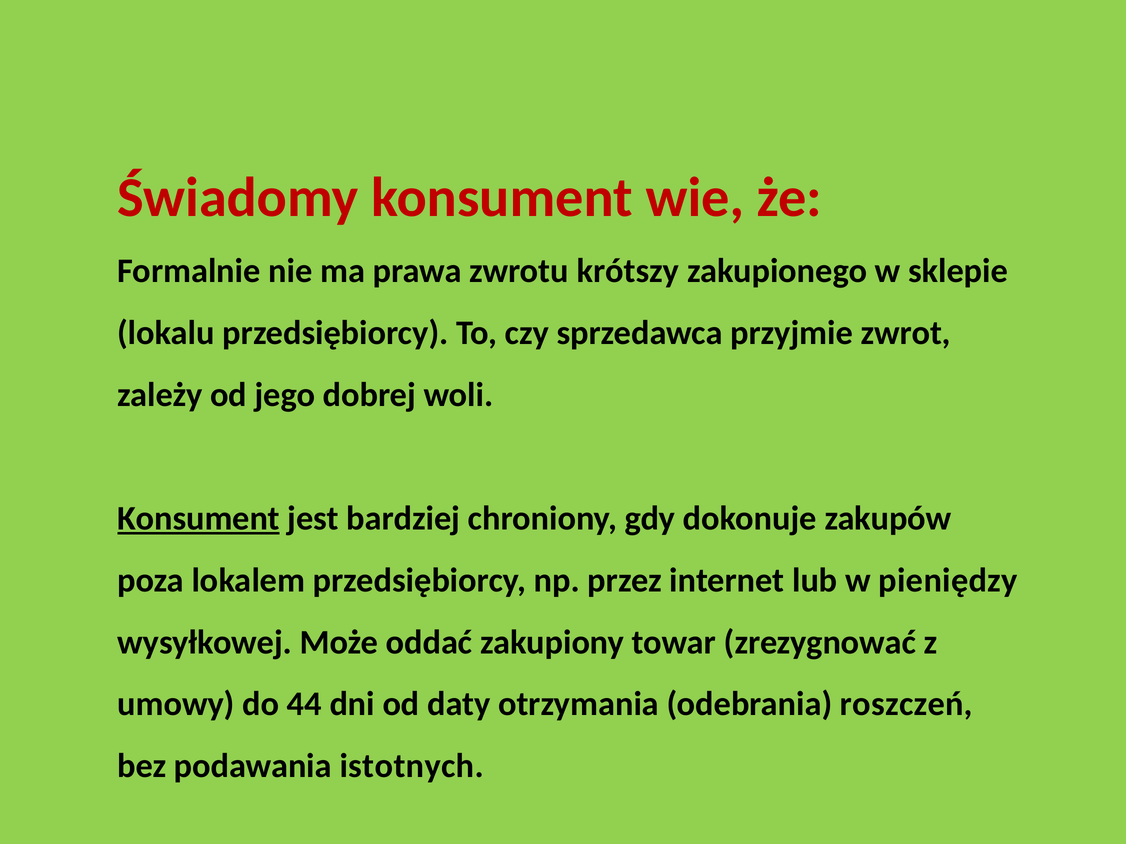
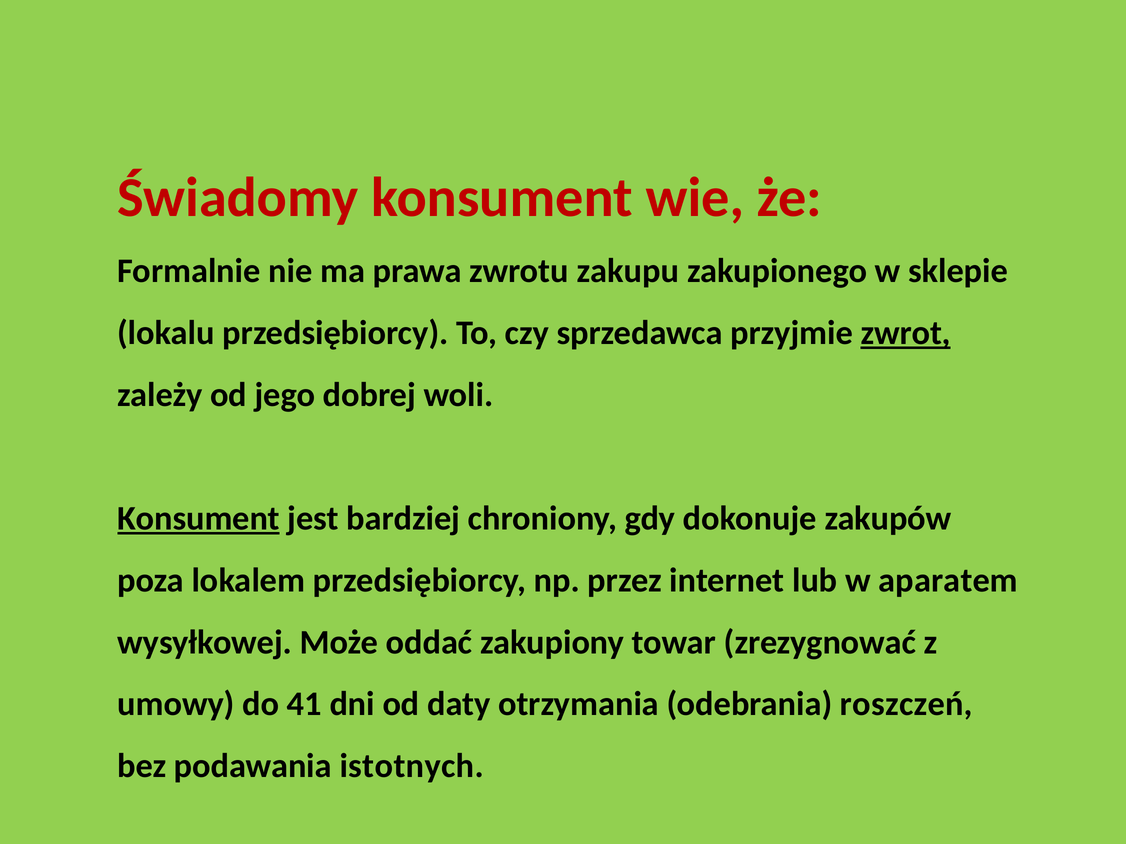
krótszy: krótszy -> zakupu
zwrot underline: none -> present
pieniędzy: pieniędzy -> aparatem
44: 44 -> 41
